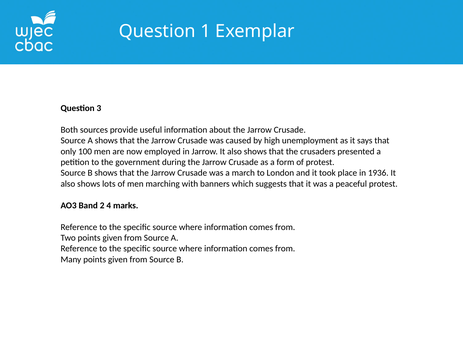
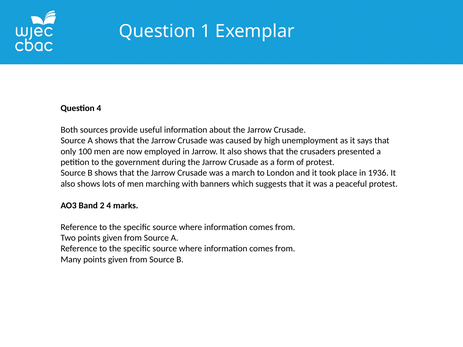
Question 3: 3 -> 4
